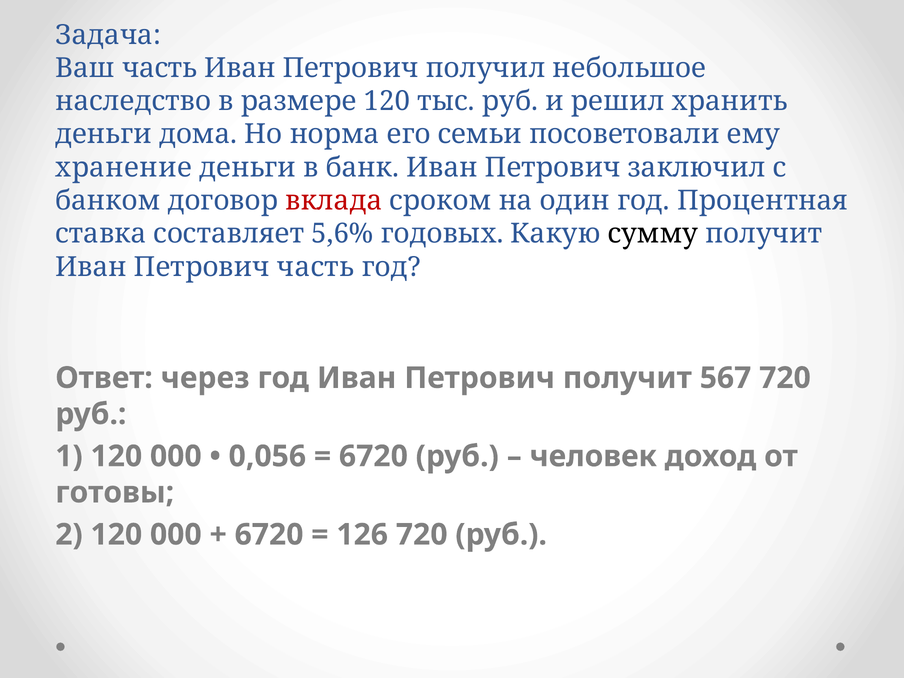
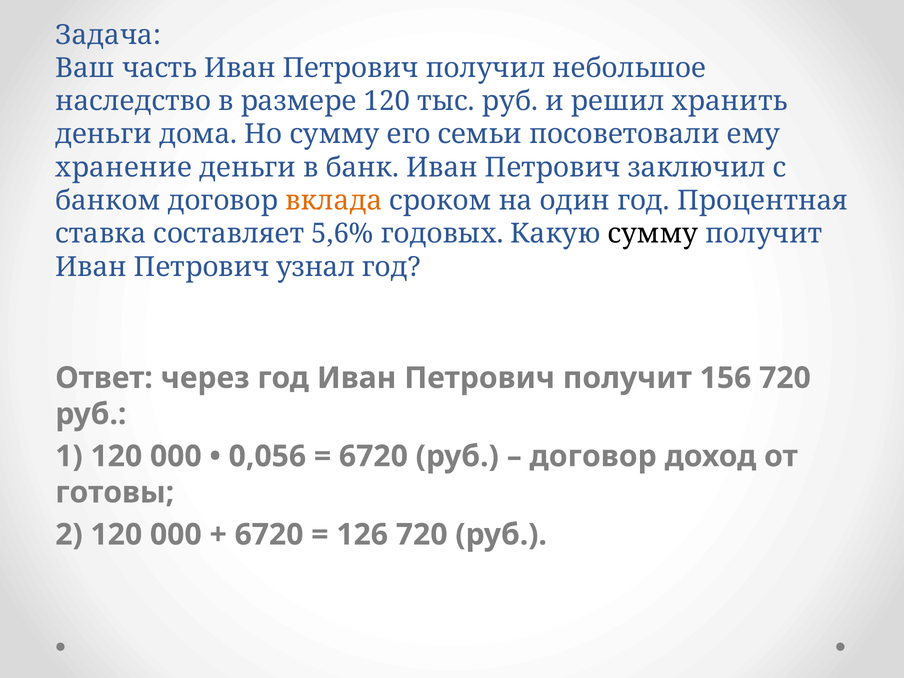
Но норма: норма -> сумму
вклада colour: red -> orange
Петрович часть: часть -> узнал
567: 567 -> 156
человек at (593, 456): человек -> договор
